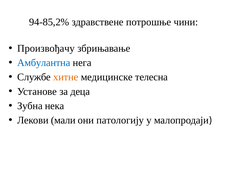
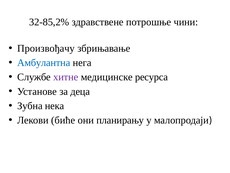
94-85,2%: 94-85,2% -> 32-85,2%
хитне colour: orange -> purple
телесна: телесна -> ресурса
мали: мали -> биће
патологију: патологију -> планирању
